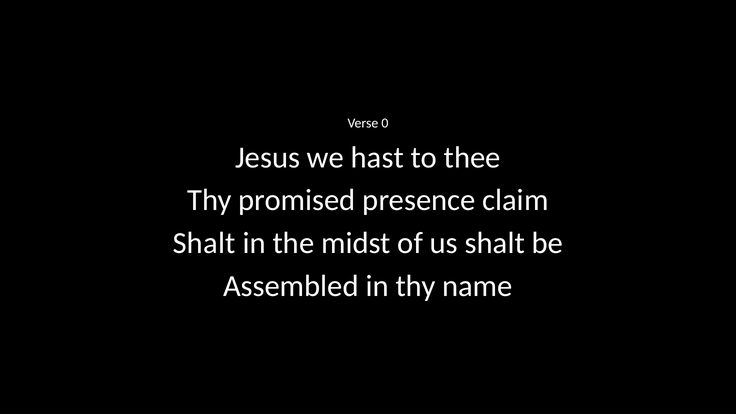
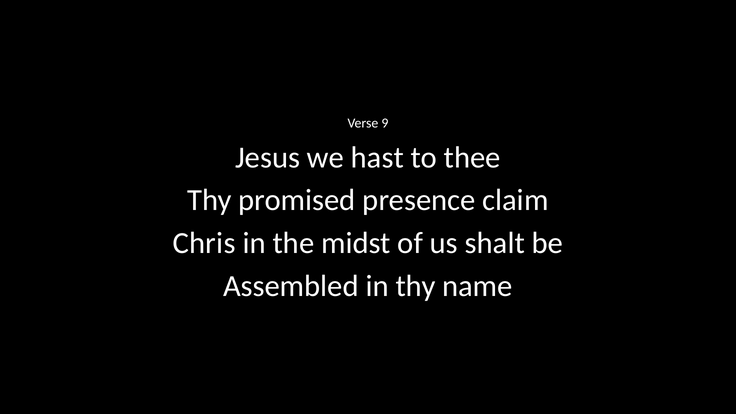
0: 0 -> 9
Shalt at (204, 243): Shalt -> Chris
